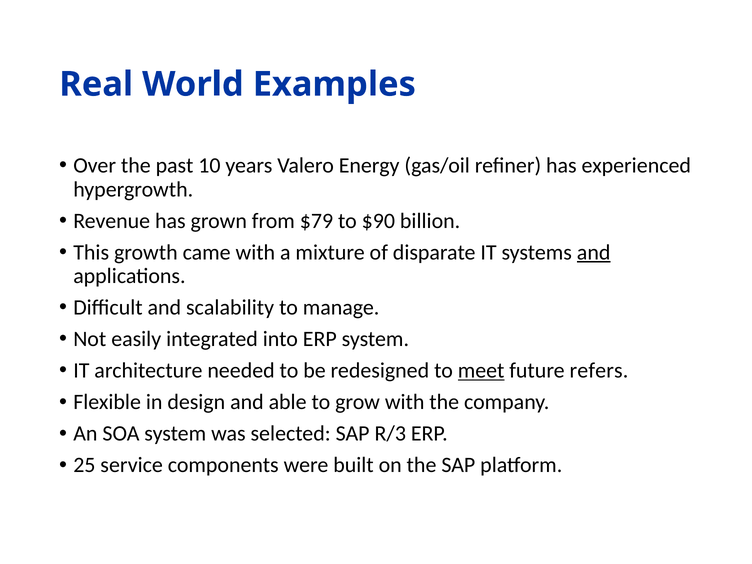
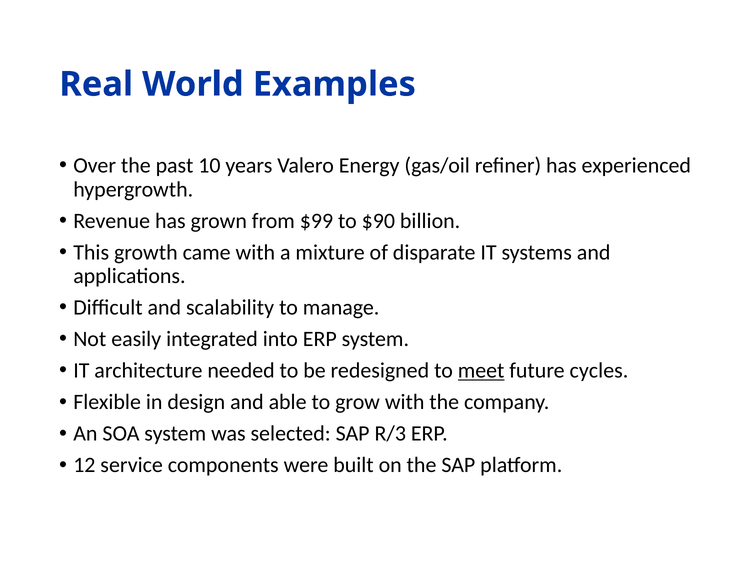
$79: $79 -> $99
and at (594, 252) underline: present -> none
refers: refers -> cycles
25: 25 -> 12
